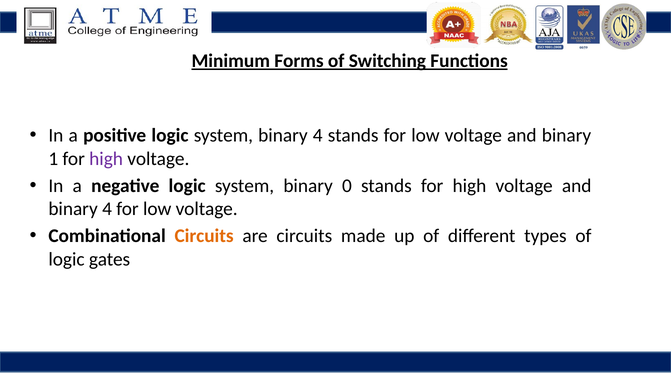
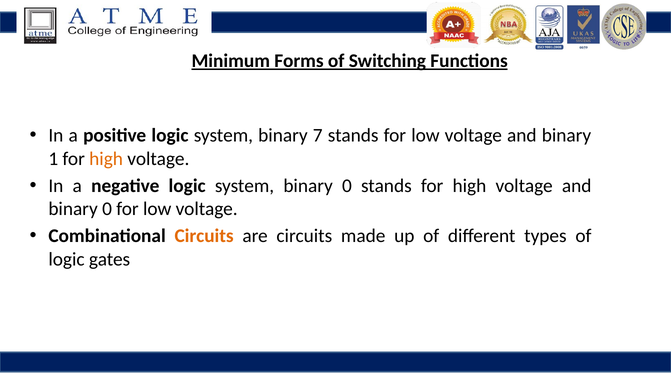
system binary 4: 4 -> 7
high at (106, 159) colour: purple -> orange
4 at (107, 209): 4 -> 0
